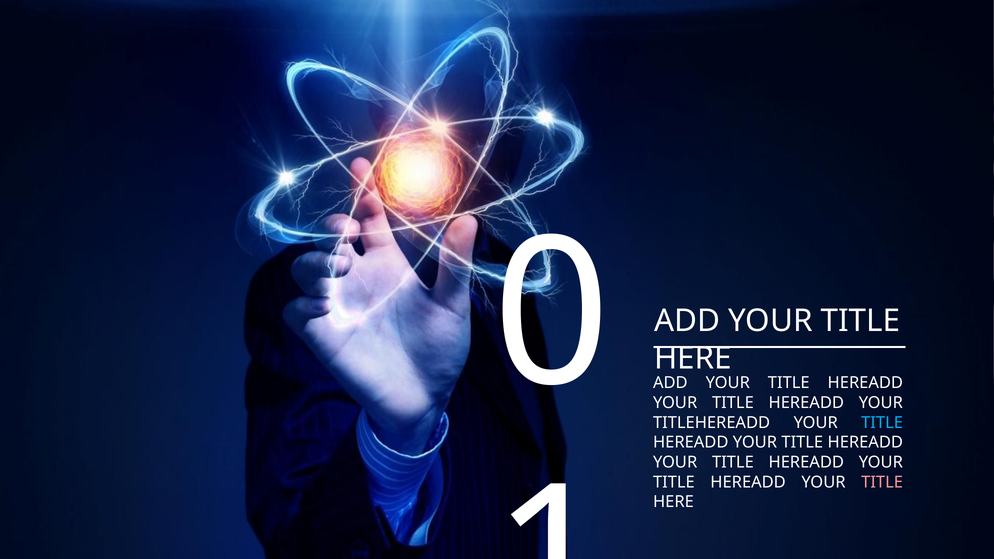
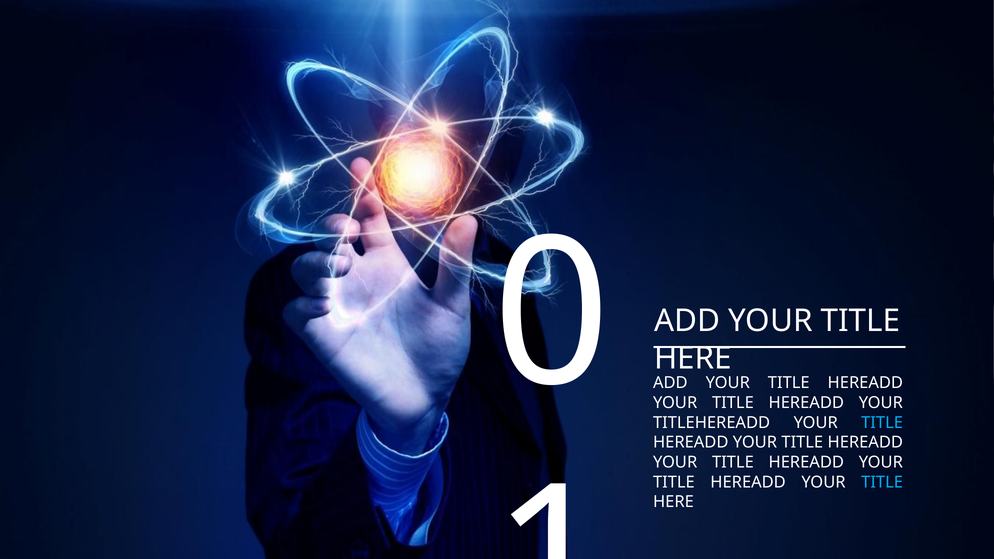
TITLE at (882, 482) colour: pink -> light blue
